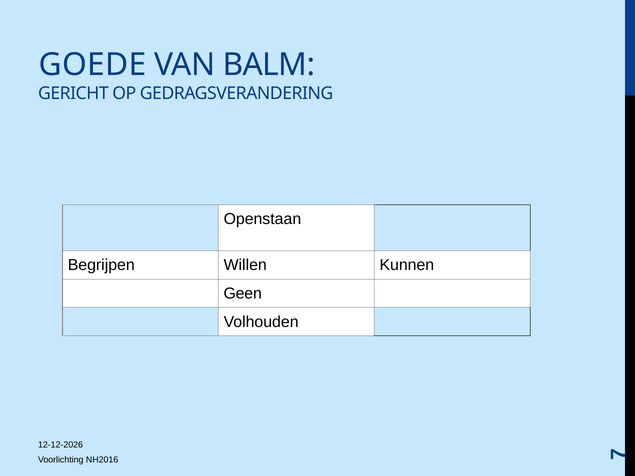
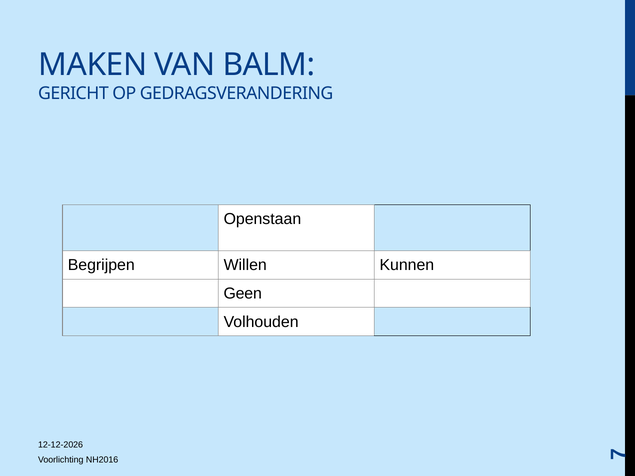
GOEDE: GOEDE -> MAKEN
